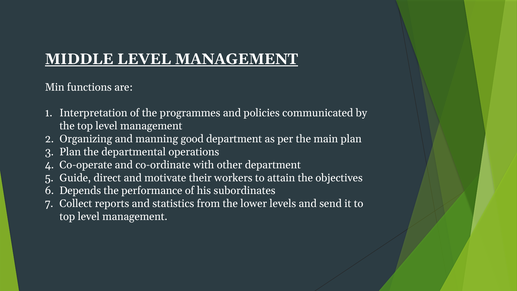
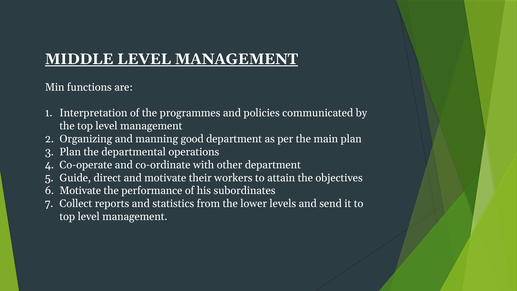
Depends at (80, 191): Depends -> Motivate
